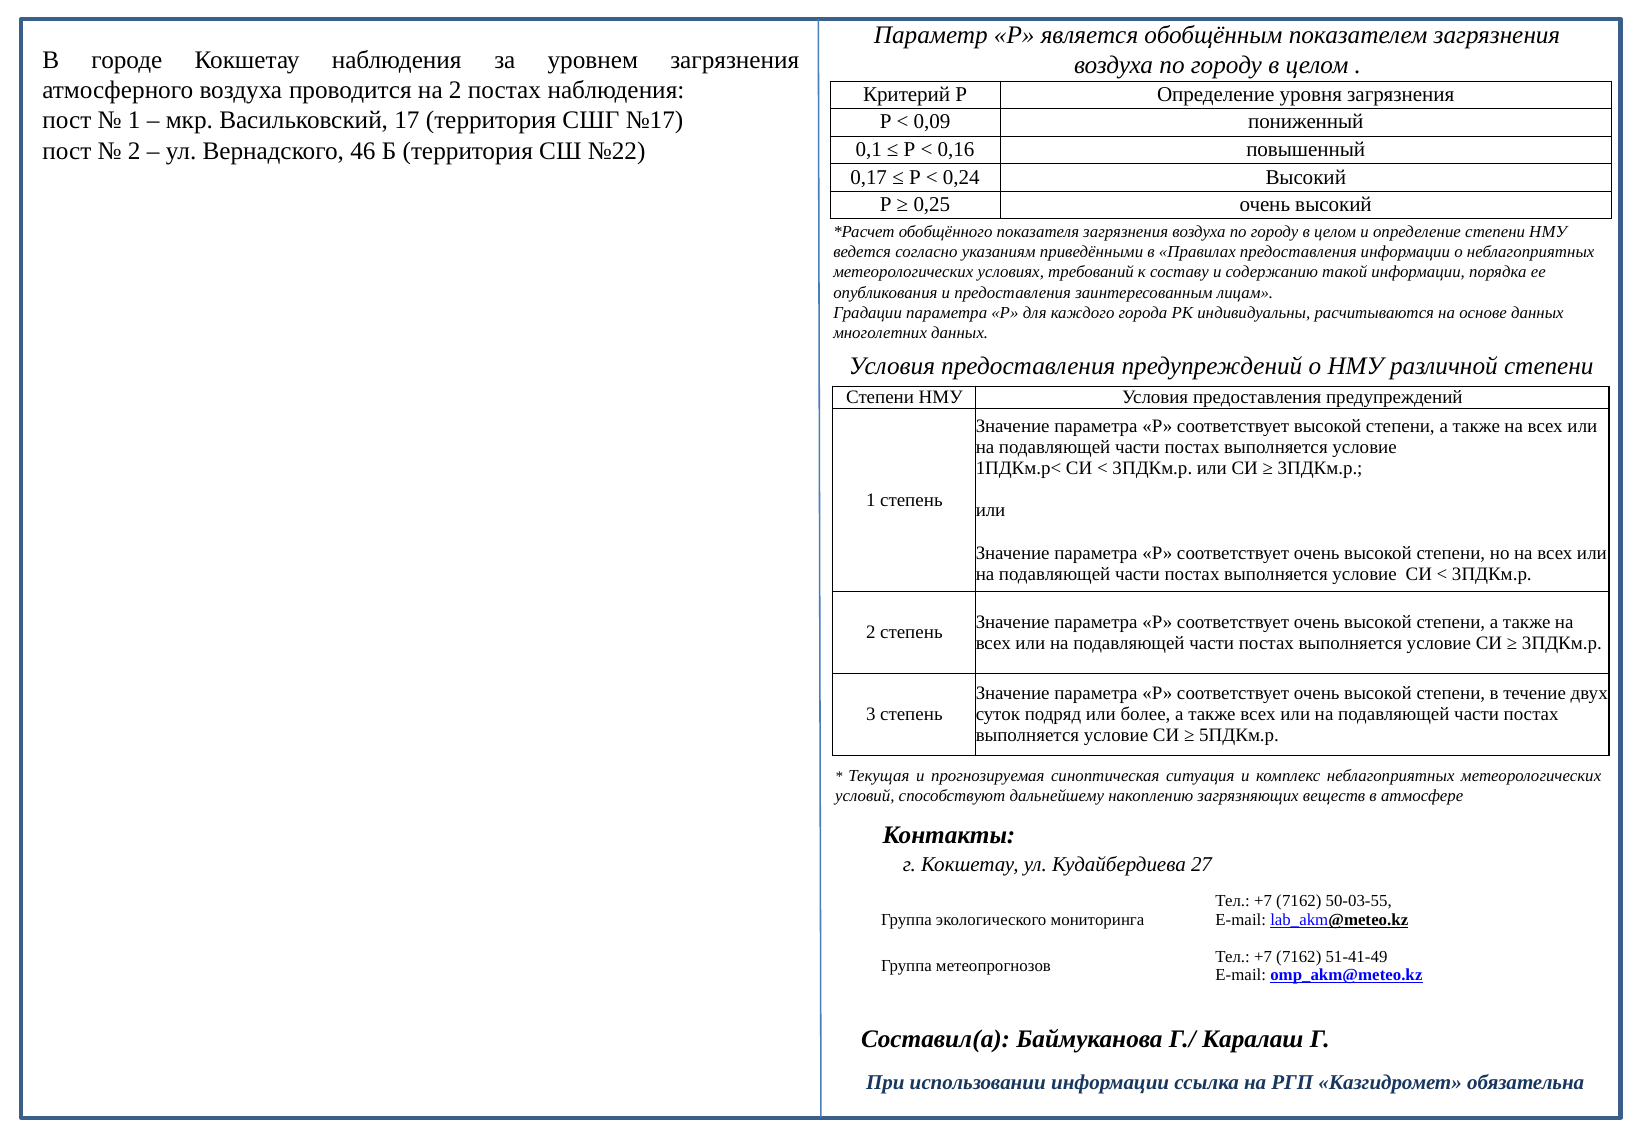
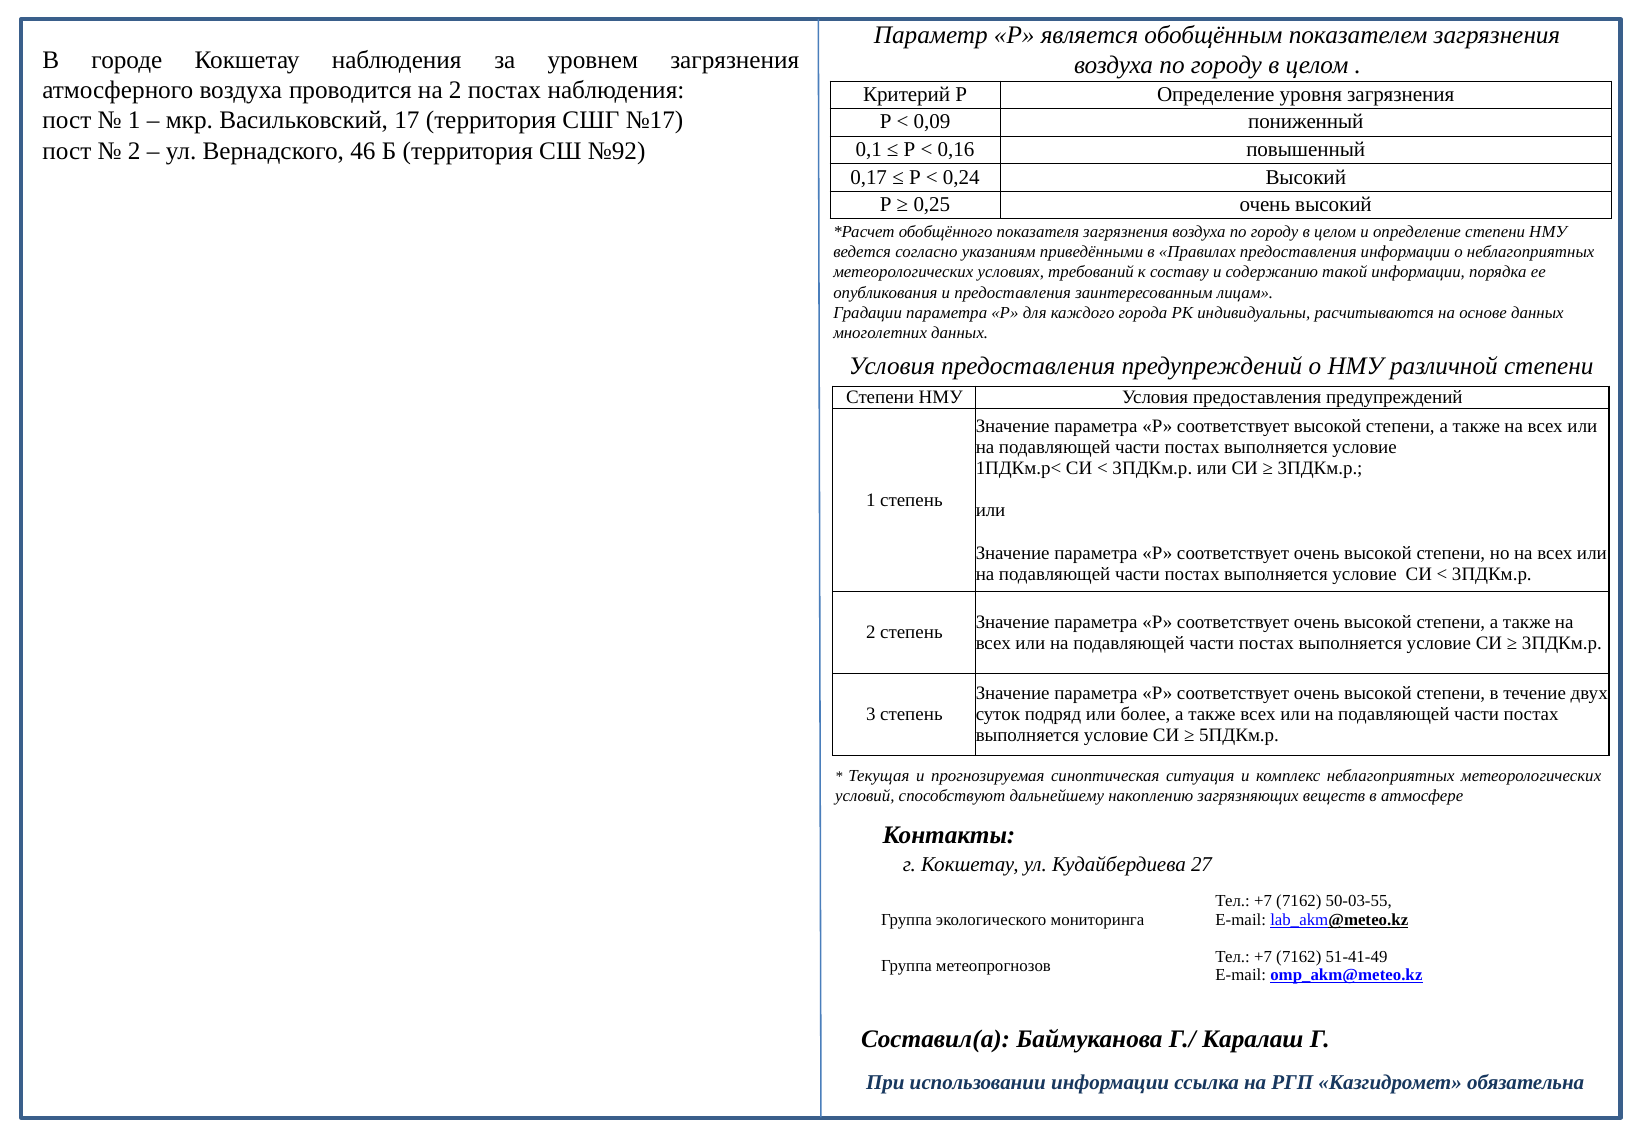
№22: №22 -> №92
